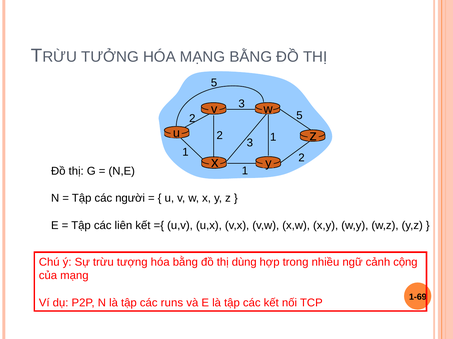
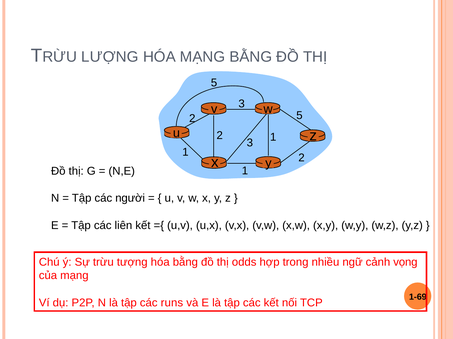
TƯỞNG: TƯỞNG -> LƯỢNG
dùng: dùng -> odds
cộng: cộng -> vọng
